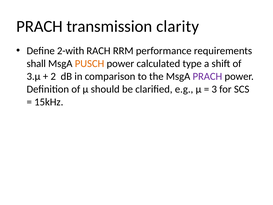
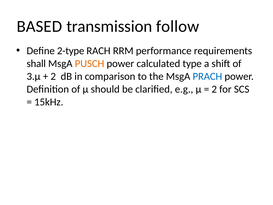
PRACH at (40, 26): PRACH -> BASED
clarity: clarity -> follow
2-with: 2-with -> 2-type
PRACH at (207, 76) colour: purple -> blue
3 at (214, 89): 3 -> 2
